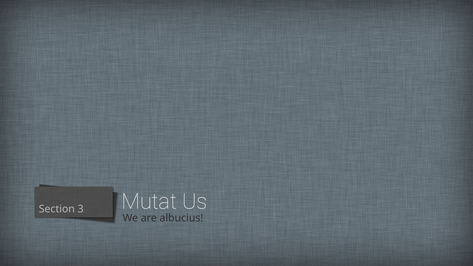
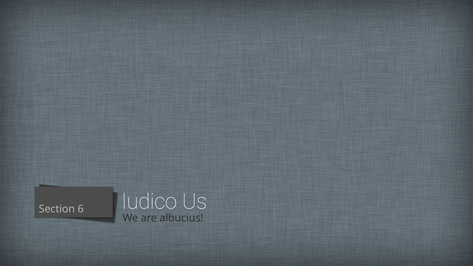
Mutat: Mutat -> Iudico
3: 3 -> 6
